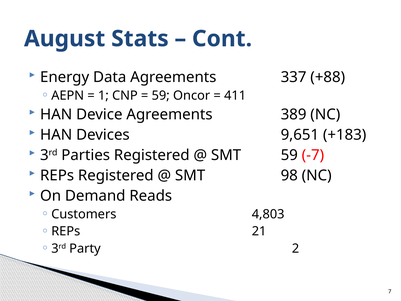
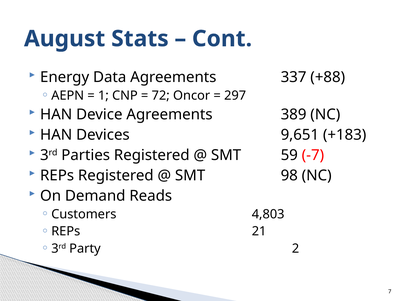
59 at (161, 95): 59 -> 72
411: 411 -> 297
